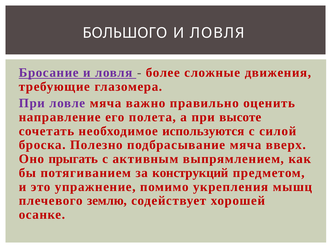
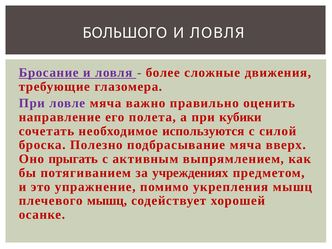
высоте: высоте -> кубики
конструкций: конструкций -> учреждениях
плечевого землю: землю -> мышц
